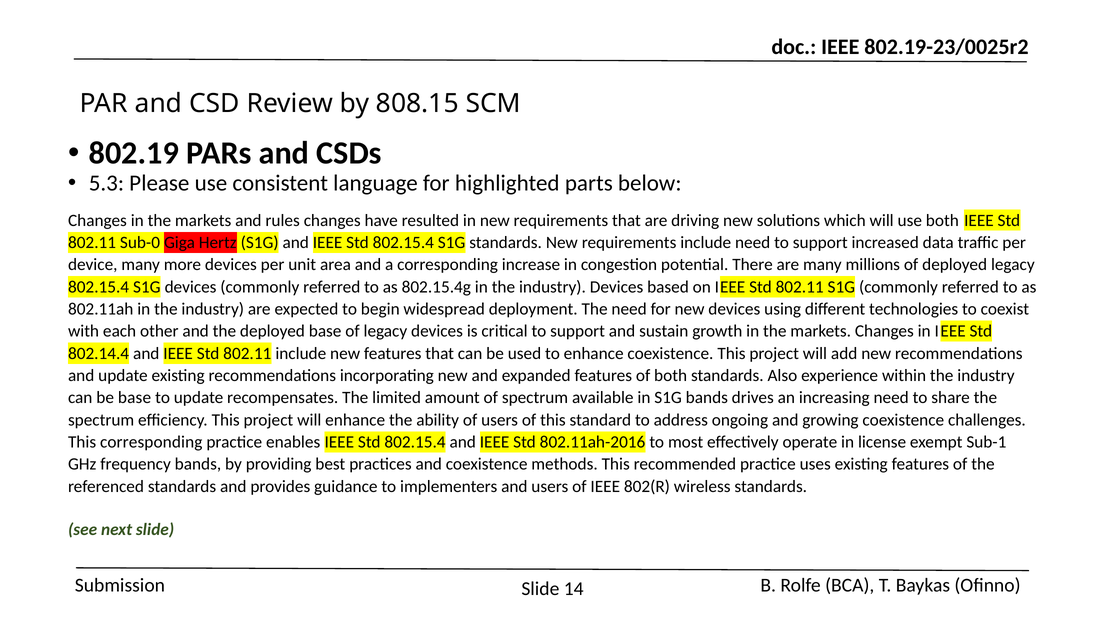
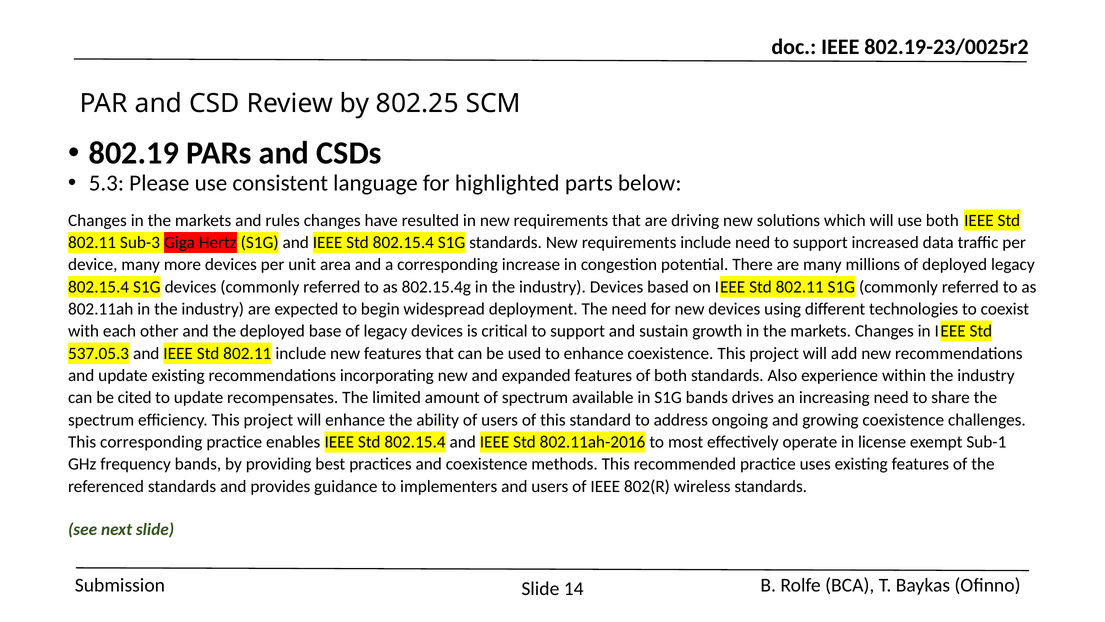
808.15: 808.15 -> 802.25
Sub-0: Sub-0 -> Sub-3
802.14.4: 802.14.4 -> 537.05.3
be base: base -> cited
